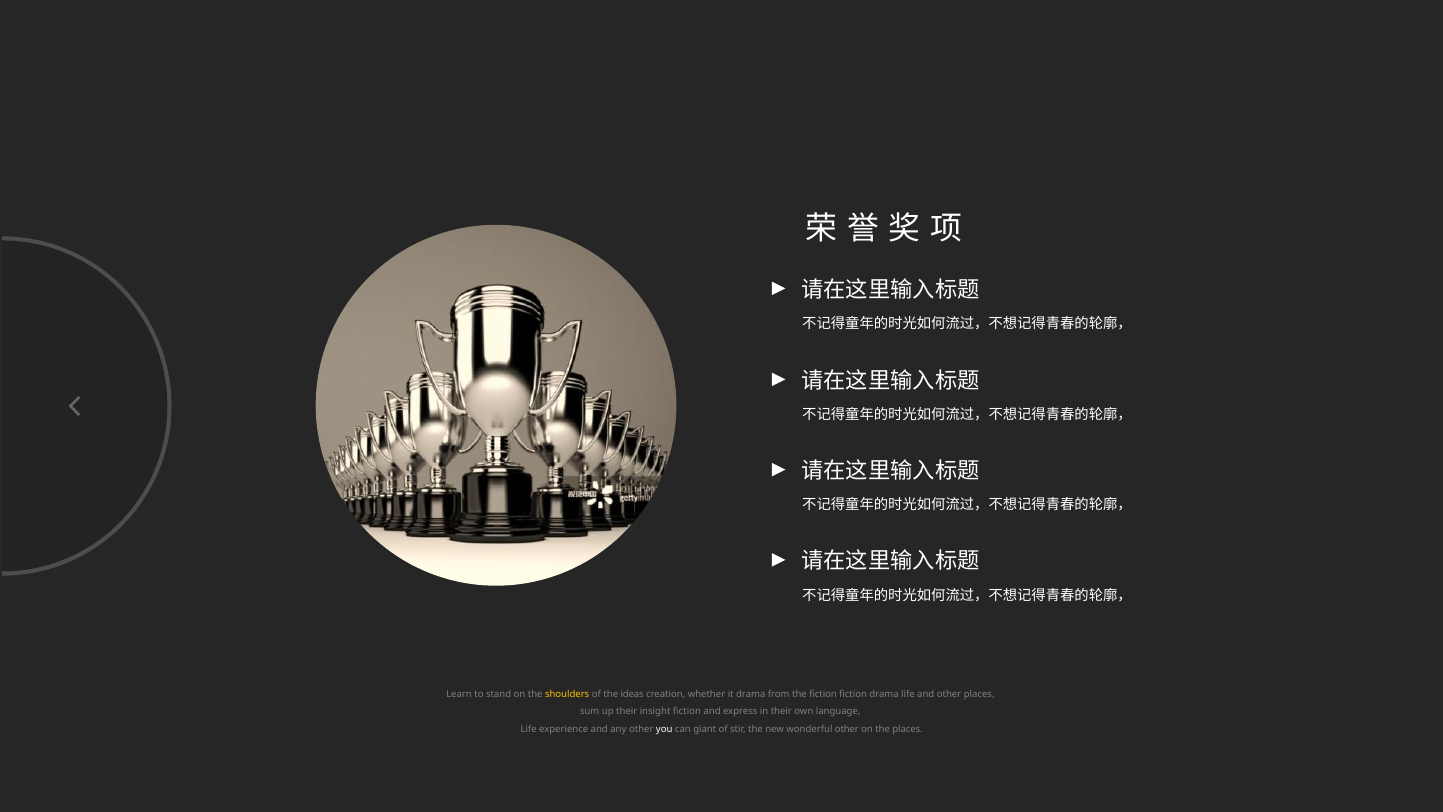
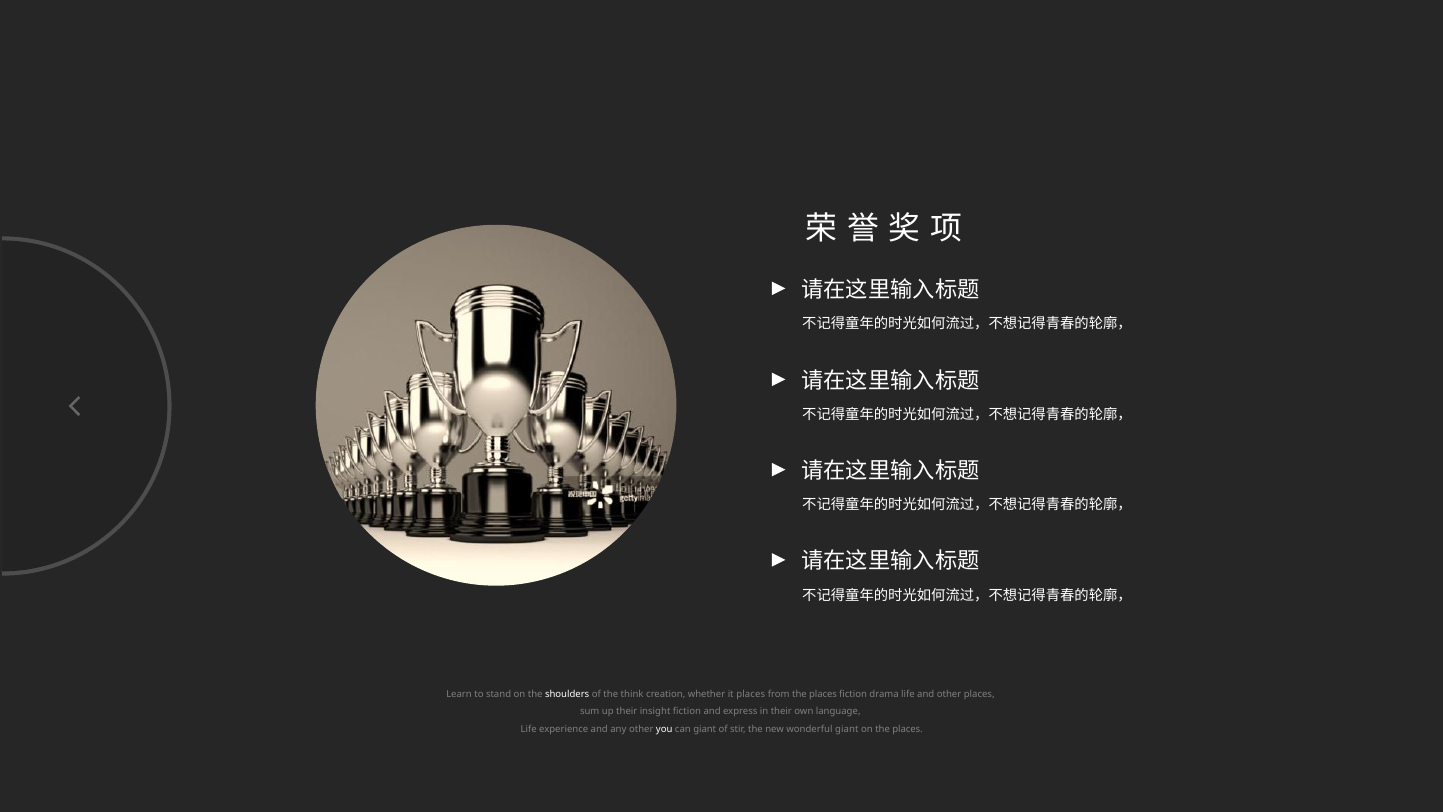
shoulders colour: yellow -> white
ideas: ideas -> think
it drama: drama -> places
from the fiction: fiction -> places
wonderful other: other -> giant
